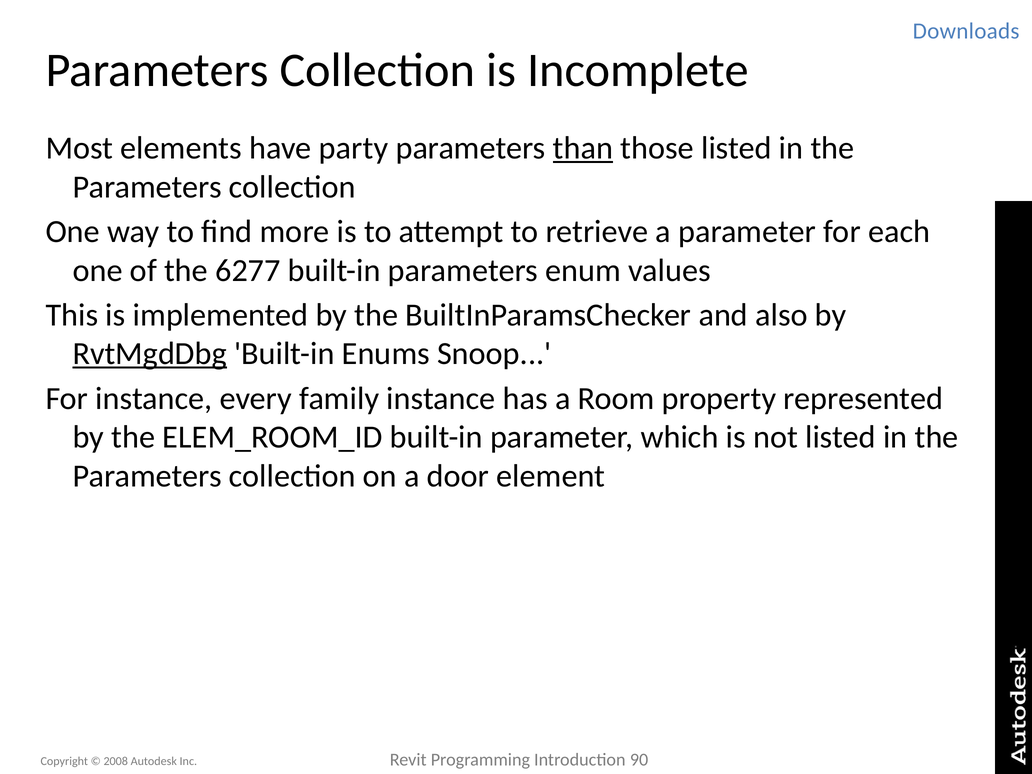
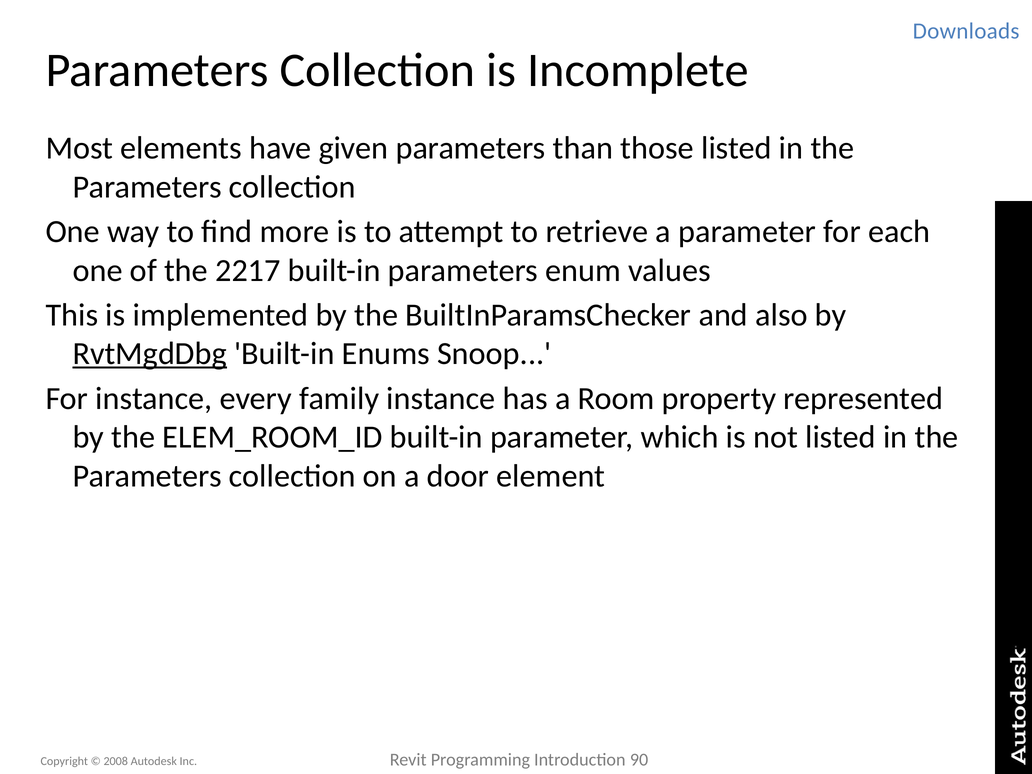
party: party -> given
than underline: present -> none
6277: 6277 -> 2217
